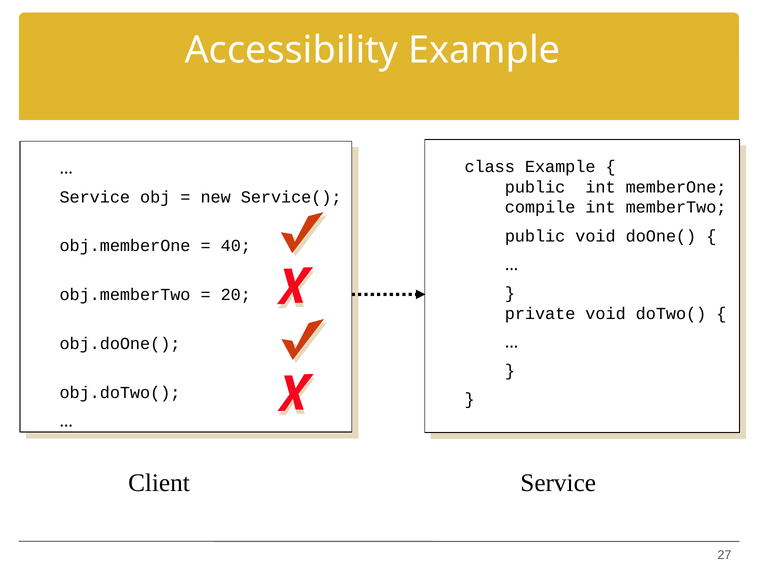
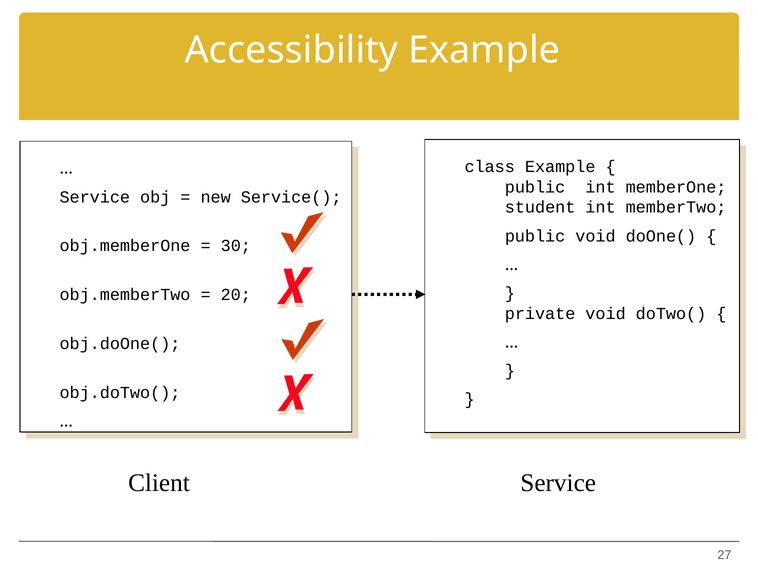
compile: compile -> student
40: 40 -> 30
